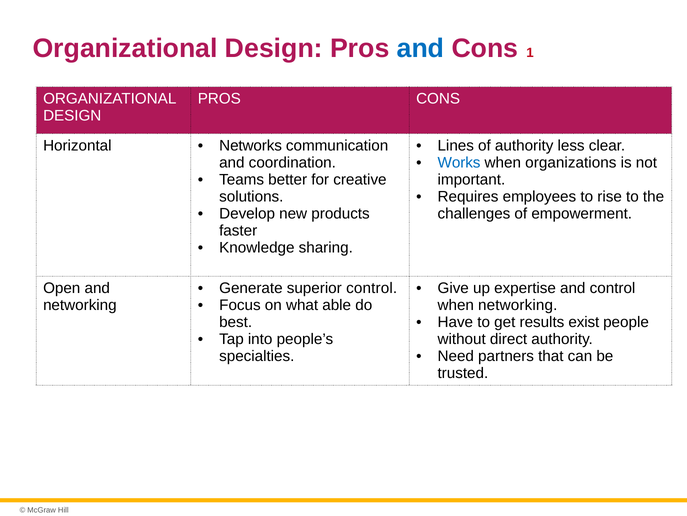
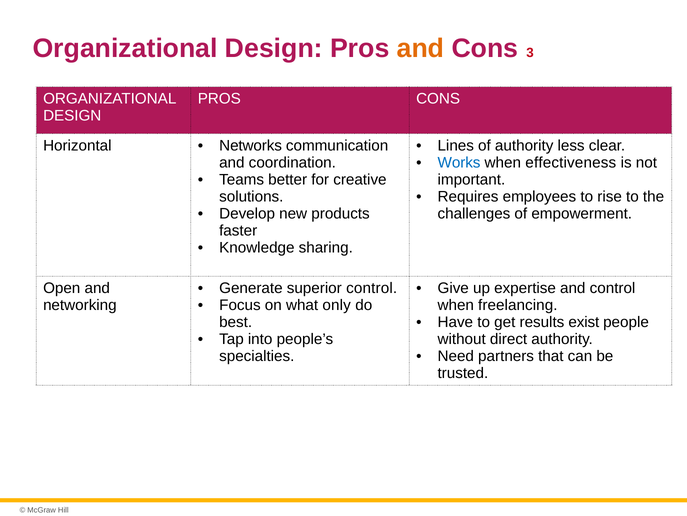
and at (421, 48) colour: blue -> orange
1: 1 -> 3
organizations: organizations -> effectiveness
able: able -> only
when networking: networking -> freelancing
